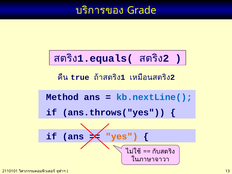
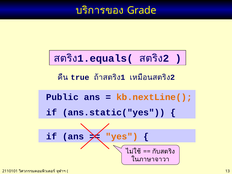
Method: Method -> Public
kb.nextLine( colour: blue -> orange
ans.throws("yes: ans.throws("yes -> ans.static("yes
